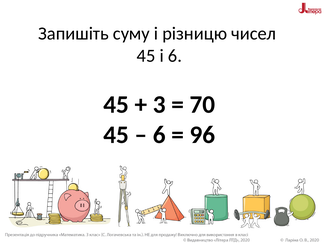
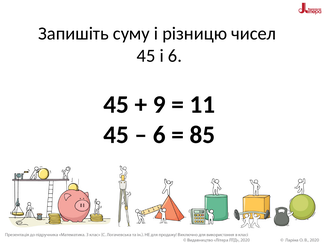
3: 3 -> 9
70: 70 -> 11
96: 96 -> 85
